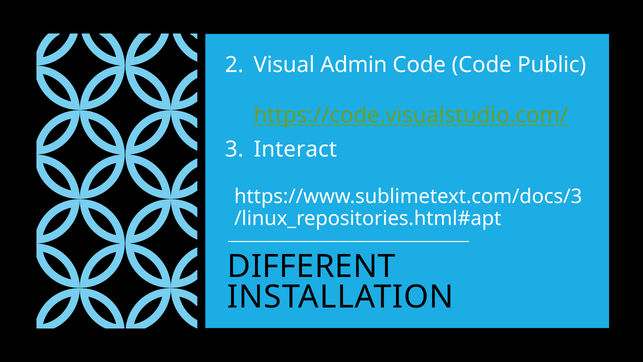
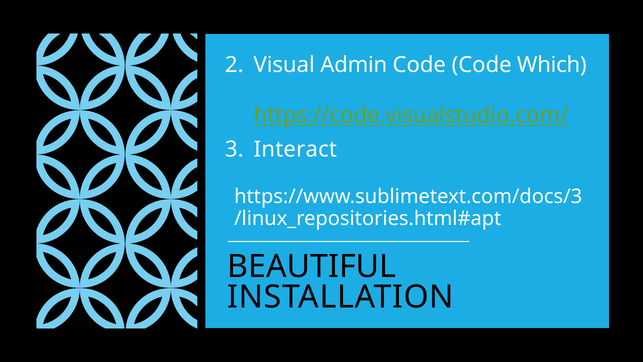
Public: Public -> Which
DIFFERENT: DIFFERENT -> BEAUTIFUL
